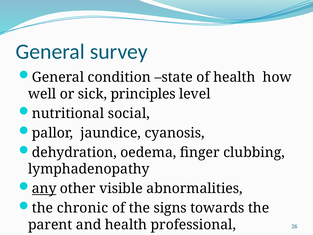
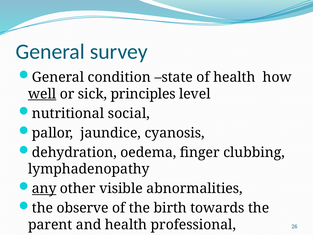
well underline: none -> present
chronic: chronic -> observe
signs: signs -> birth
